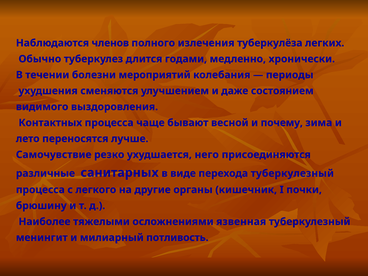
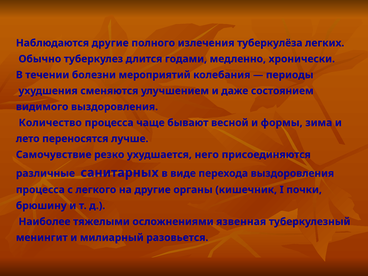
Наблюдаются членов: членов -> другие
Контактных: Контактных -> Количество
почему: почему -> формы
перехода туберкулезный: туберкулезный -> выздоровления
потливость: потливость -> разовьется
